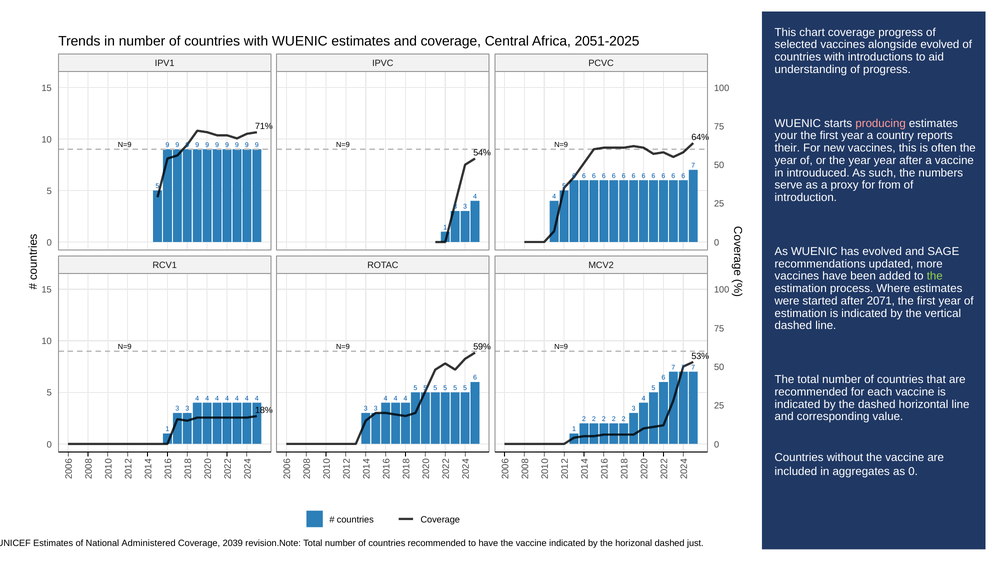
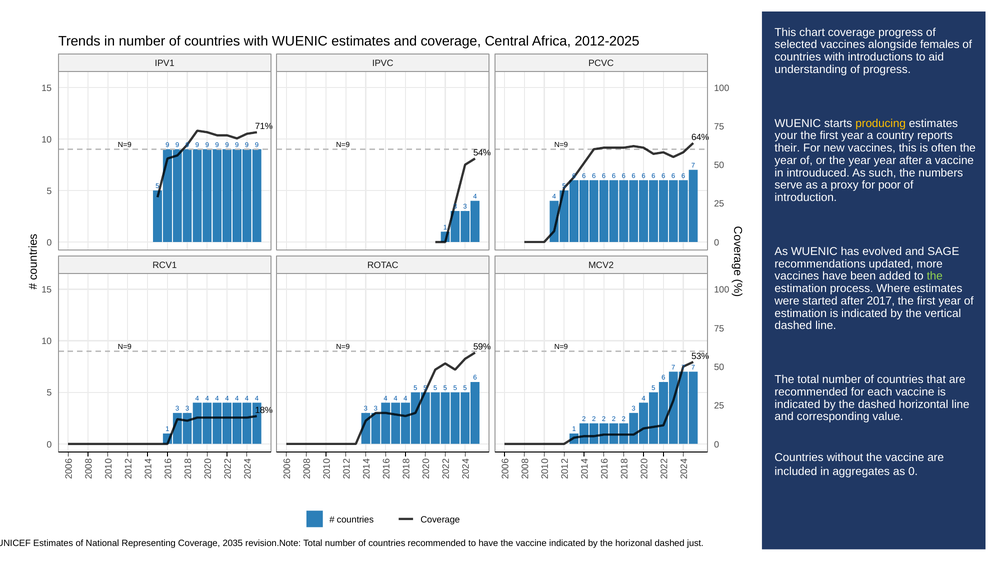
2051-2025: 2051-2025 -> 2012-2025
alongside evolved: evolved -> females
producing colour: pink -> yellow
from: from -> poor
2071: 2071 -> 2017
Administered: Administered -> Representing
2039: 2039 -> 2035
